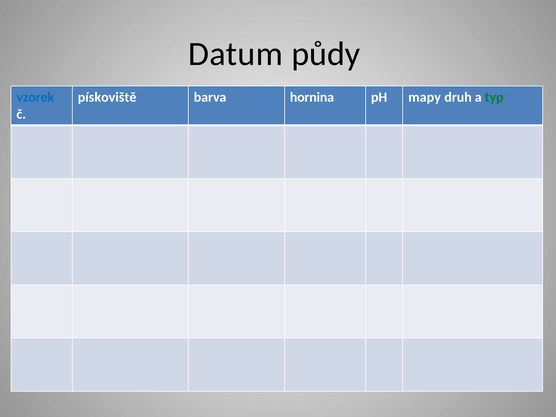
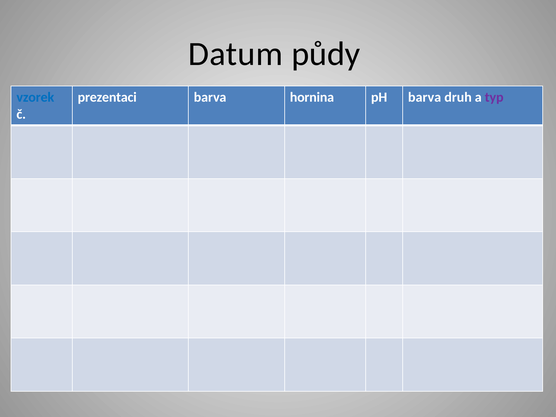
pískoviště: pískoviště -> prezentaci
pH mapy: mapy -> barva
typ colour: green -> purple
